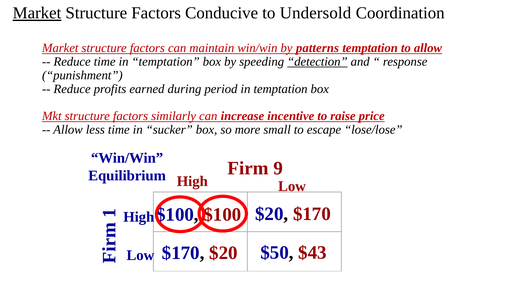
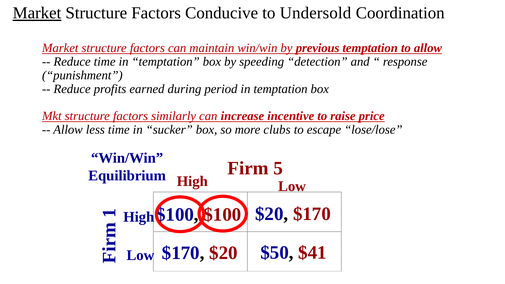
patterns: patterns -> previous
detection underline: present -> none
small: small -> clubs
9: 9 -> 5
$43: $43 -> $41
